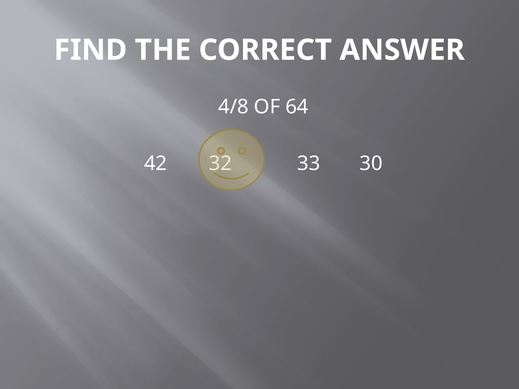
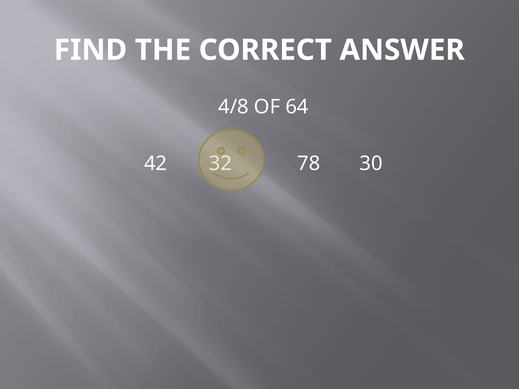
33: 33 -> 78
